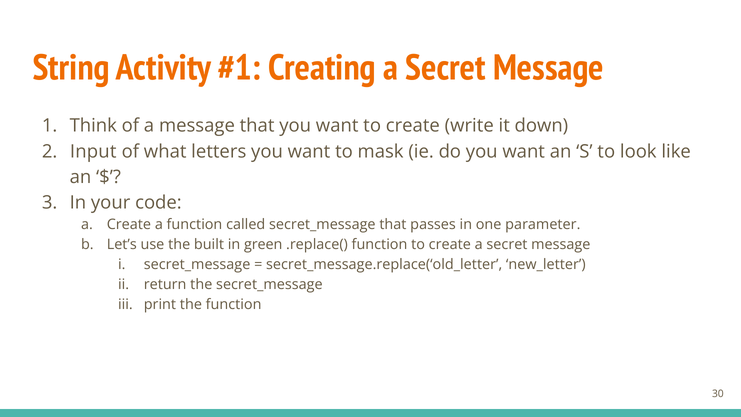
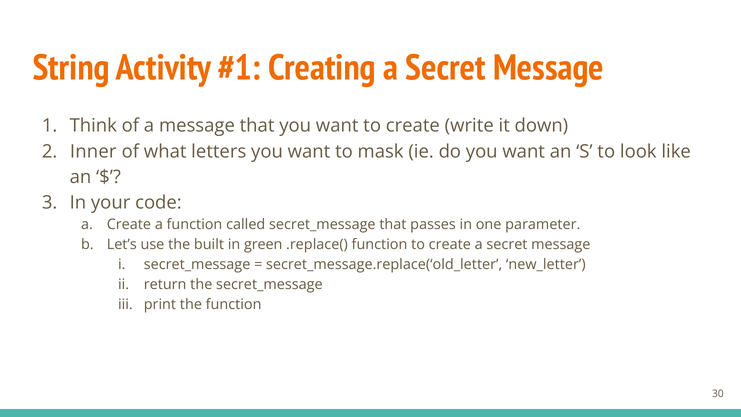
Input: Input -> Inner
